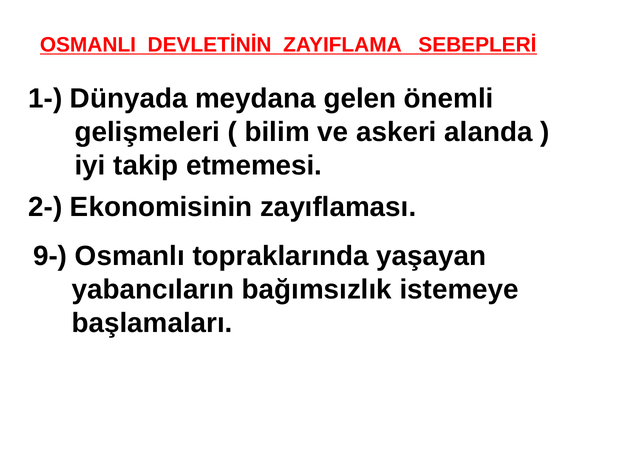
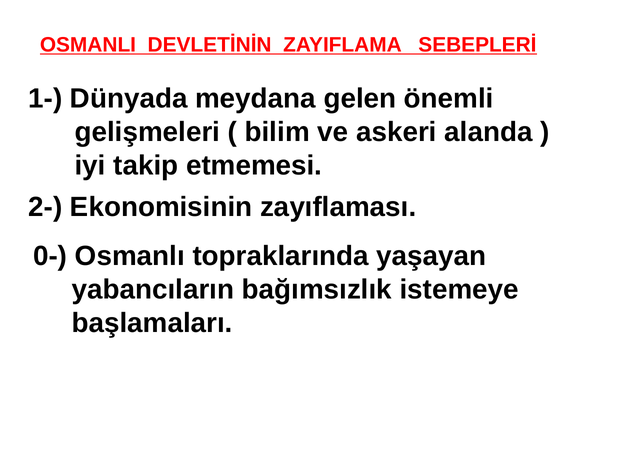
9-: 9- -> 0-
